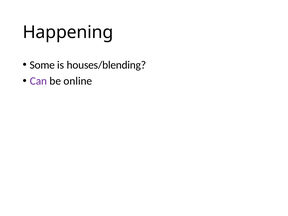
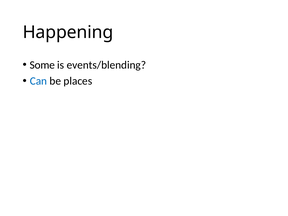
houses/blending: houses/blending -> events/blending
Can colour: purple -> blue
online: online -> places
